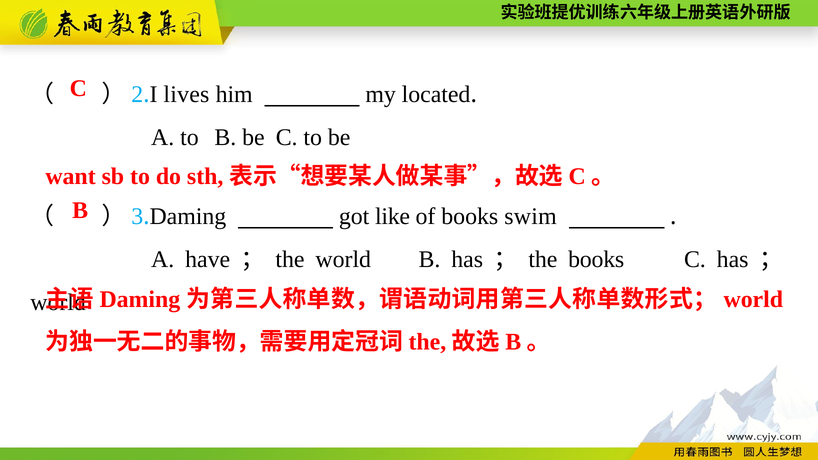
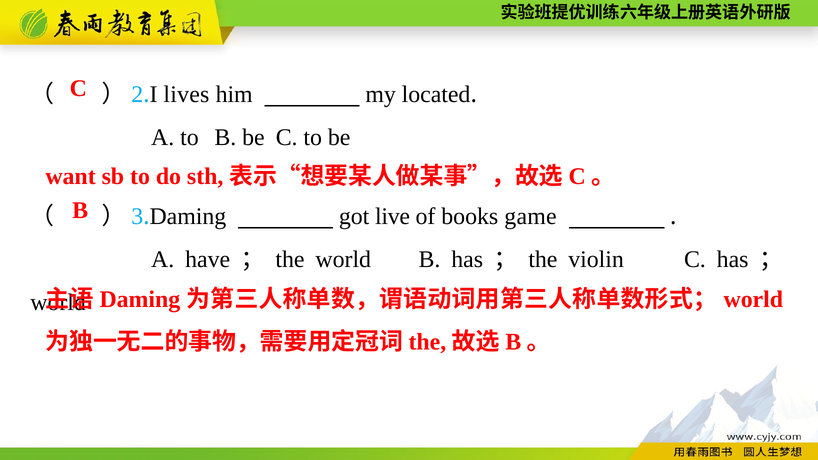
like: like -> live
swim: swim -> game
books at (596, 259): books -> violin
